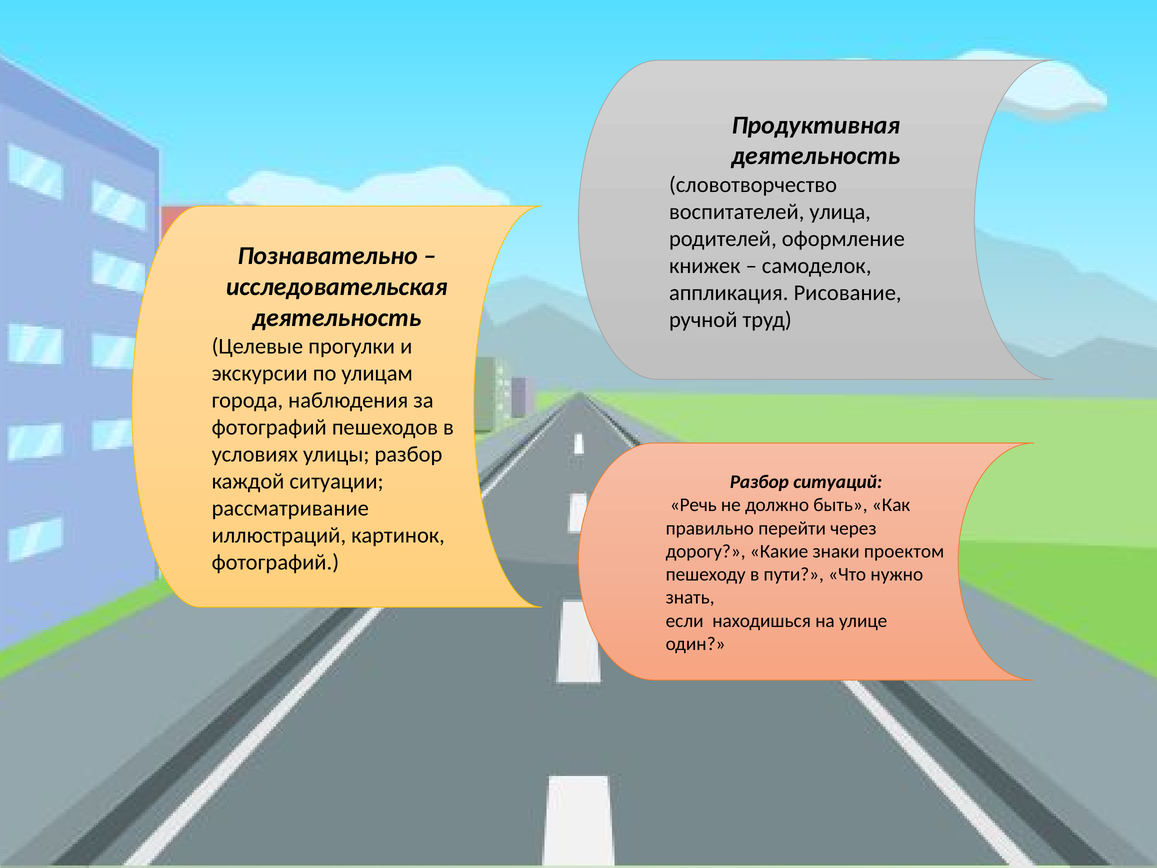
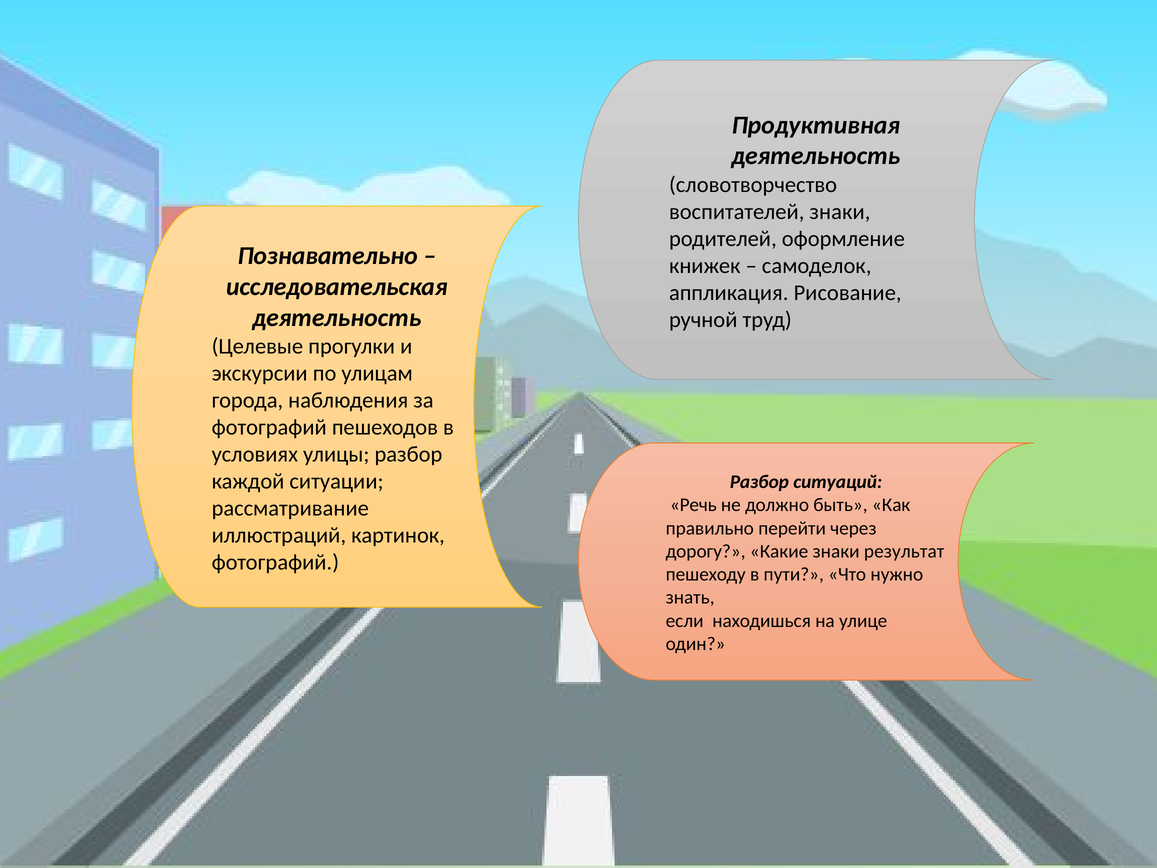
воспитателей улица: улица -> знаки
проектом: проектом -> результат
